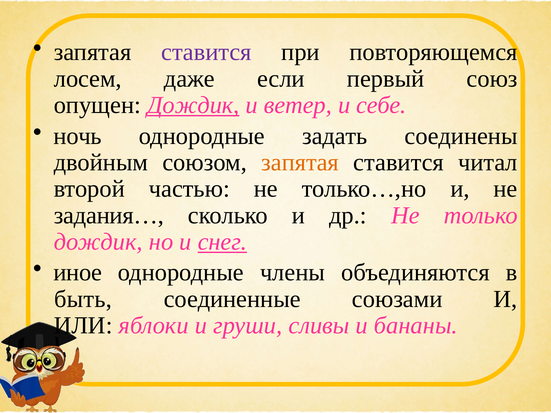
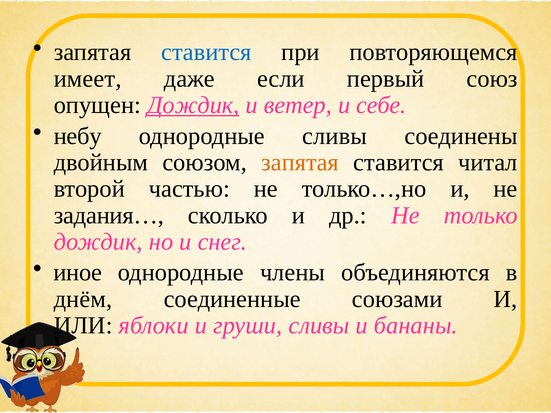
ставится at (206, 52) colour: purple -> blue
лосем: лосем -> имеет
ночь: ночь -> небу
однородные задать: задать -> сливы
снег underline: present -> none
быть: быть -> днём
